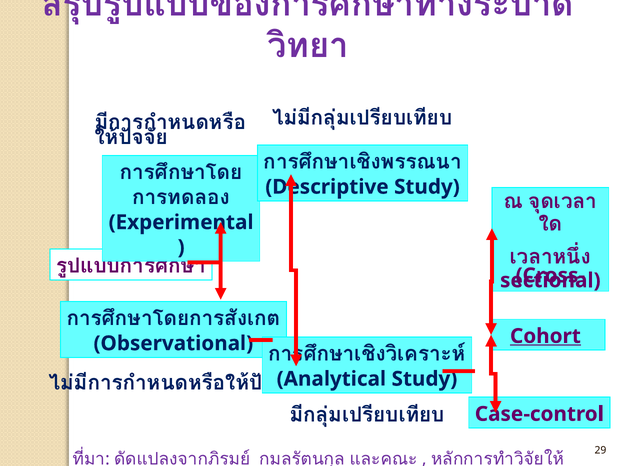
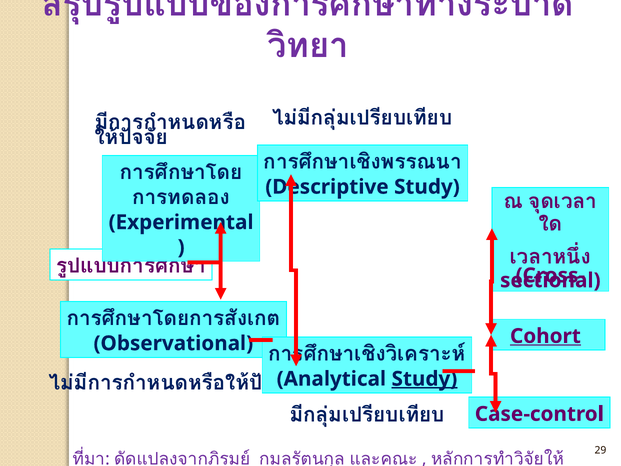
Study at (424, 379) underline: none -> present
